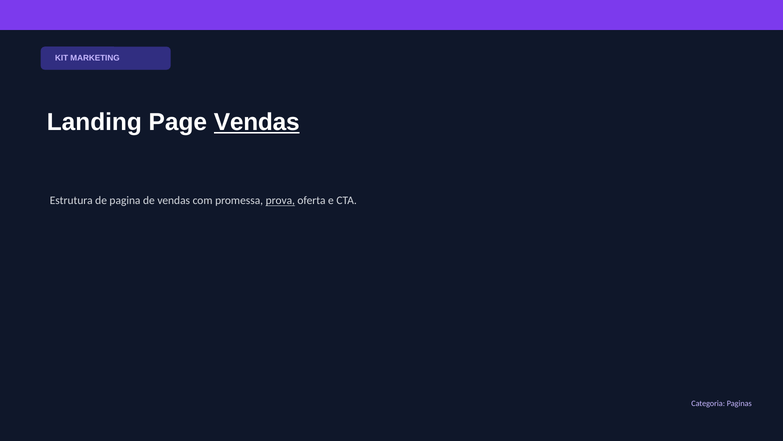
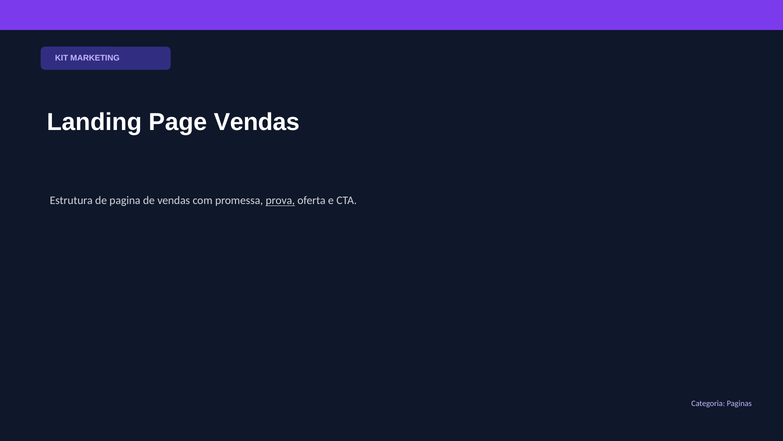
Vendas at (257, 122) underline: present -> none
